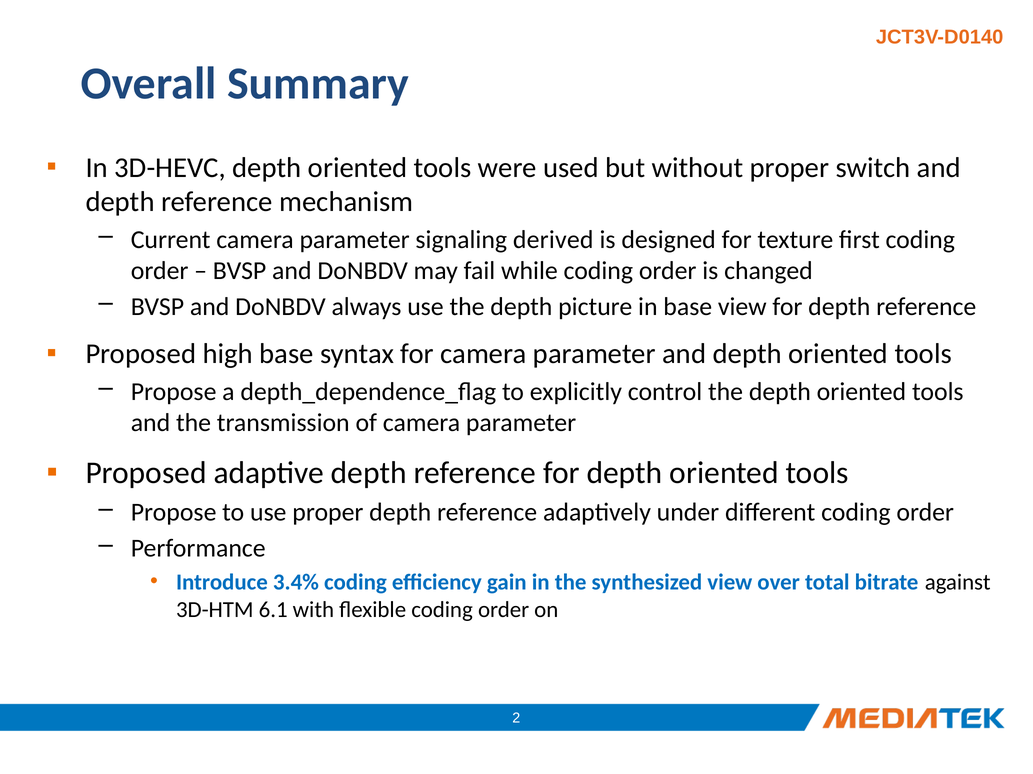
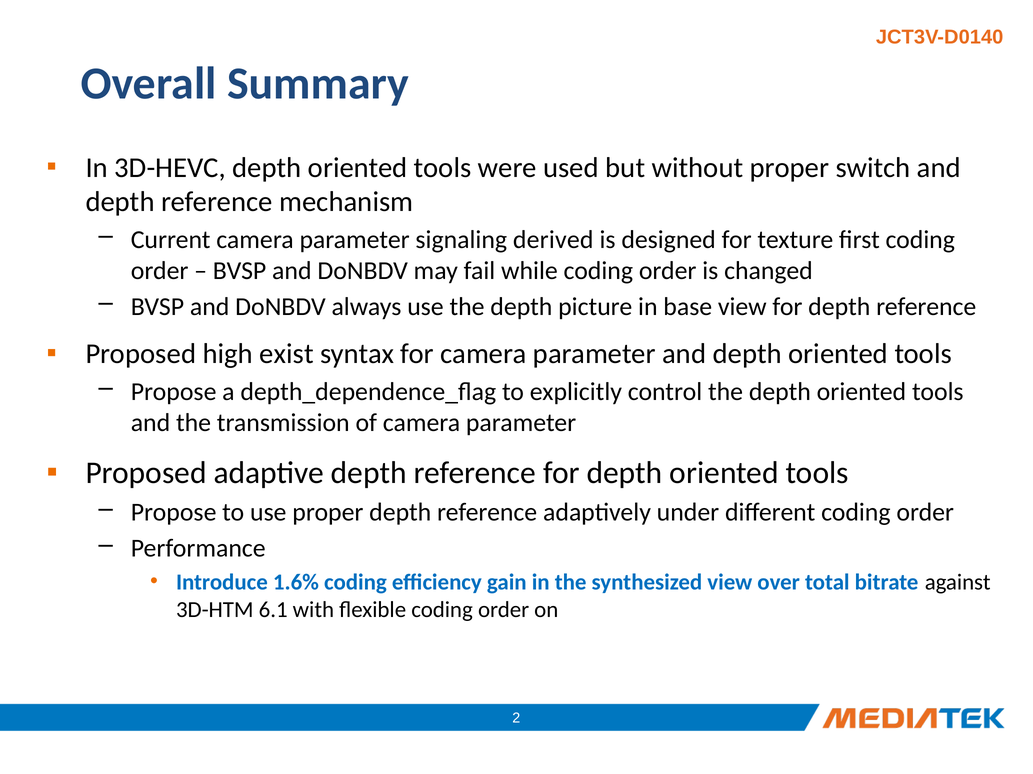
high base: base -> exist
3.4%: 3.4% -> 1.6%
